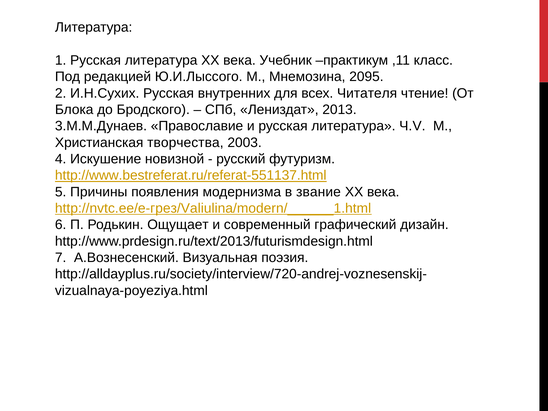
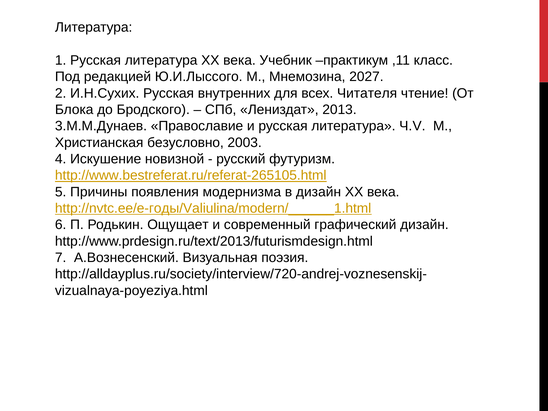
2095: 2095 -> 2027
творчества: творчества -> безусловно
http://www.bestreferat.ru/referat-551137.html: http://www.bestreferat.ru/referat-551137.html -> http://www.bestreferat.ru/referat-265105.html
в звание: звание -> дизайн
http://nvtc.ee/e-грез/Valiulina/modern/______1.html: http://nvtc.ee/e-грез/Valiulina/modern/______1.html -> http://nvtc.ee/e-годы/Valiulina/modern/______1.html
